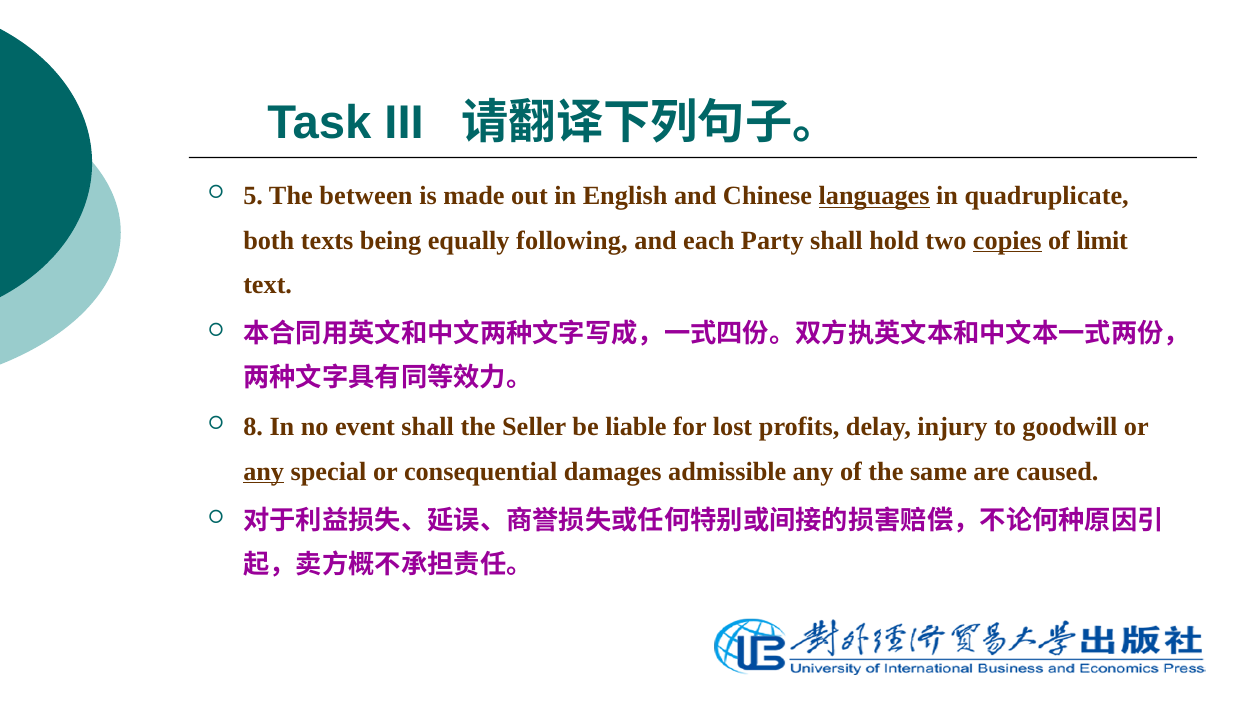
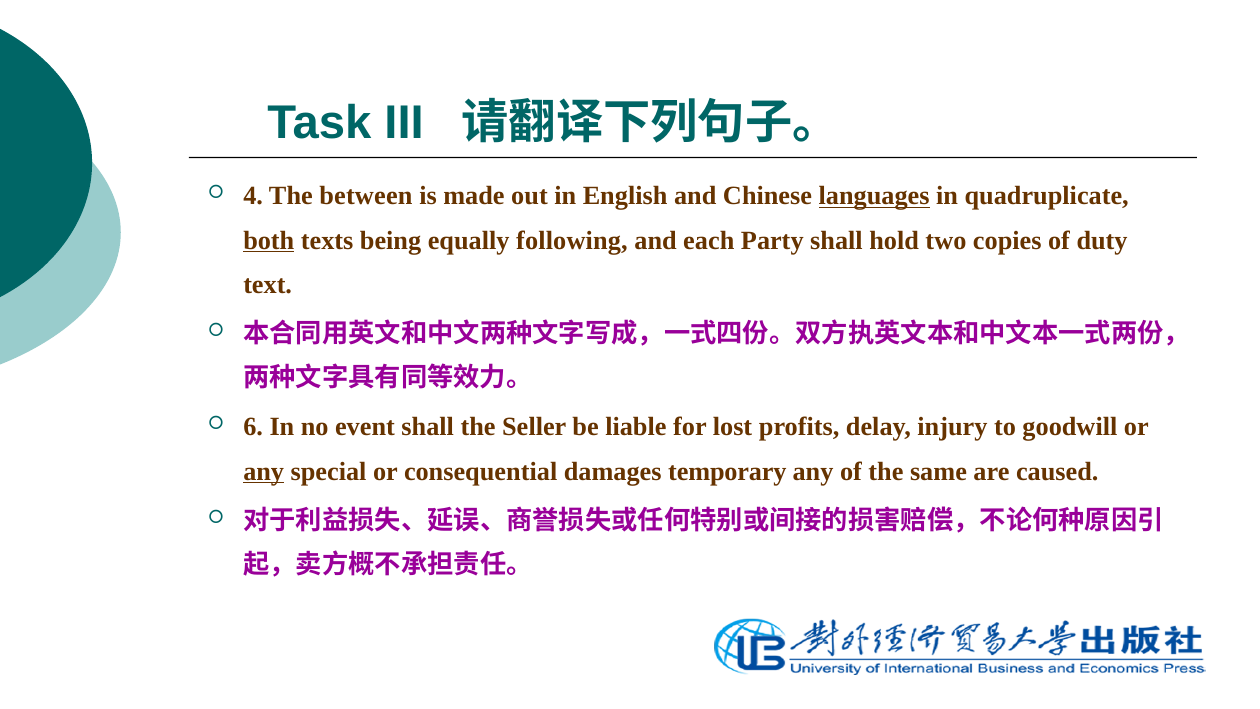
5: 5 -> 4
both underline: none -> present
copies underline: present -> none
limit: limit -> duty
8: 8 -> 6
admissible: admissible -> temporary
